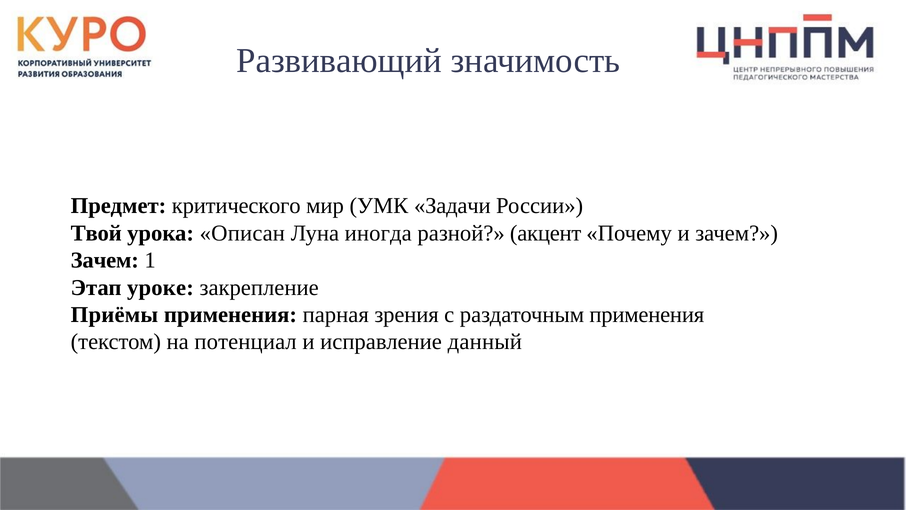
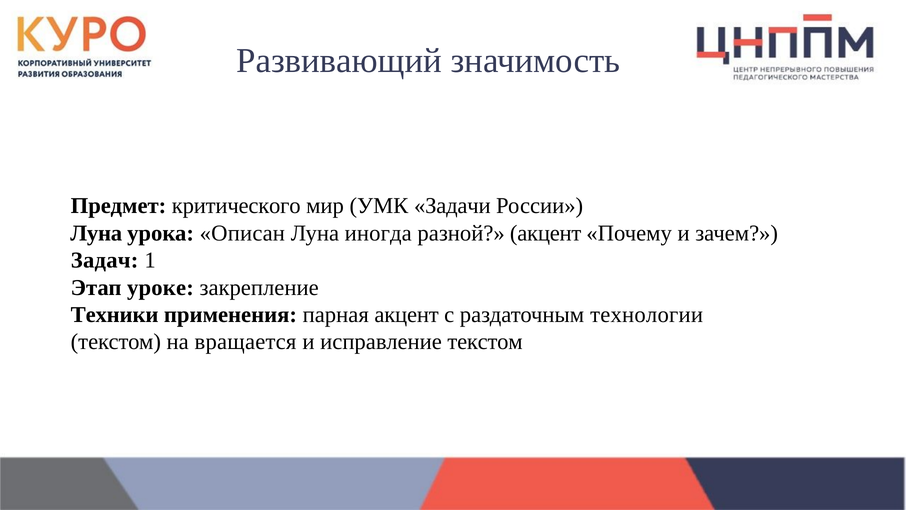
Твой at (96, 233): Твой -> Луна
Зачем at (105, 260): Зачем -> Задач
Приёмы: Приёмы -> Техники
парная зрения: зрения -> акцент
раздаточным применения: применения -> технологии
потенциал: потенциал -> вращается
исправление данный: данный -> текстом
